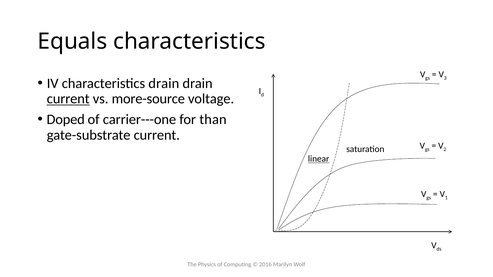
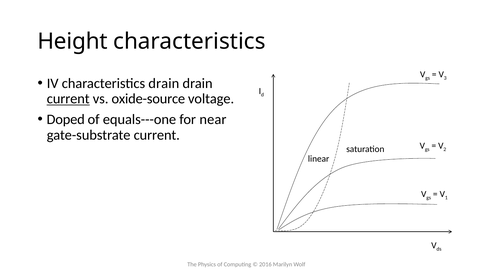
Equals: Equals -> Height
more-source: more-source -> oxide-source
carrier---one: carrier---one -> equals---one
than: than -> near
linear underline: present -> none
